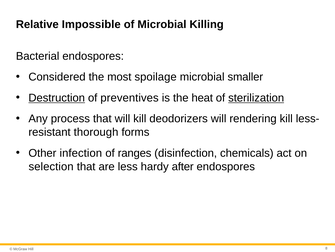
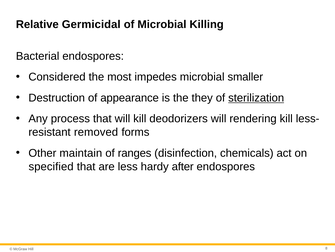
Impossible: Impossible -> Germicidal
spoilage: spoilage -> impedes
Destruction underline: present -> none
preventives: preventives -> appearance
heat: heat -> they
thorough: thorough -> removed
infection: infection -> maintain
selection: selection -> specified
